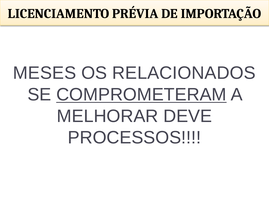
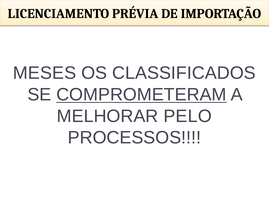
RELACIONADOS: RELACIONADOS -> CLASSIFICADOS
DEVE: DEVE -> PELO
